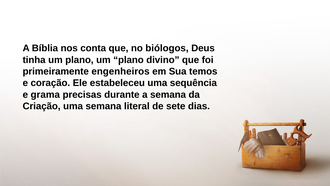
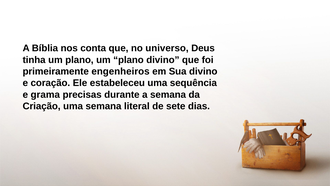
biólogos: biólogos -> universo
Sua temos: temos -> divino
